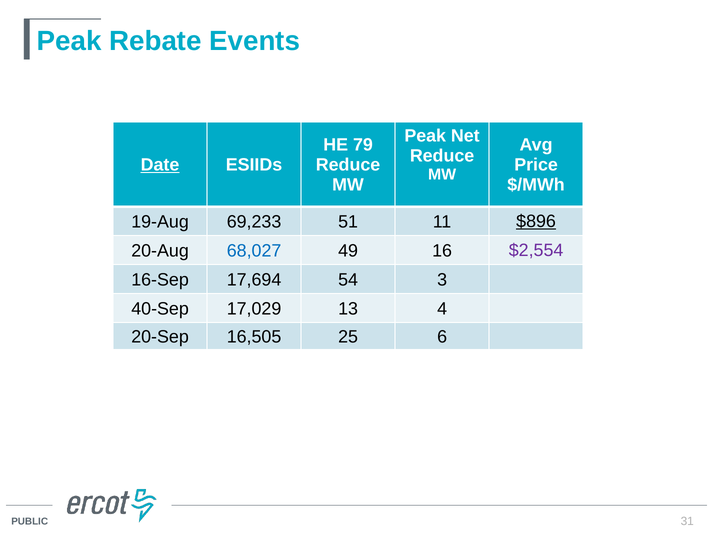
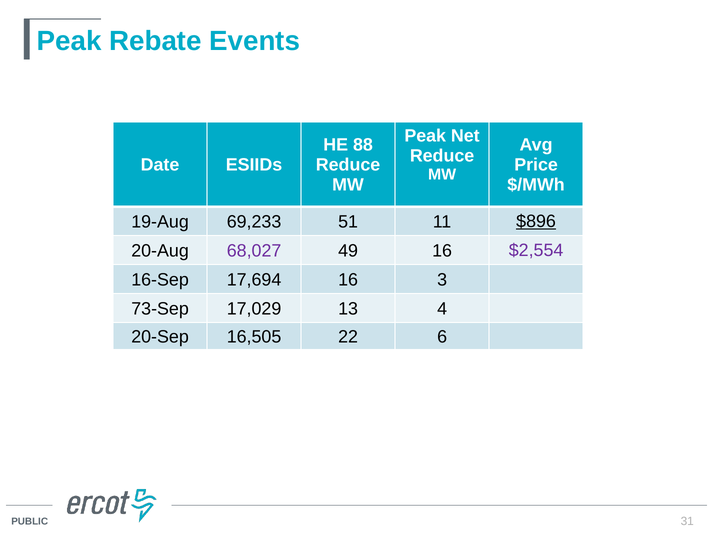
79: 79 -> 88
Date underline: present -> none
68,027 colour: blue -> purple
17,694 54: 54 -> 16
40-Sep: 40-Sep -> 73-Sep
25: 25 -> 22
